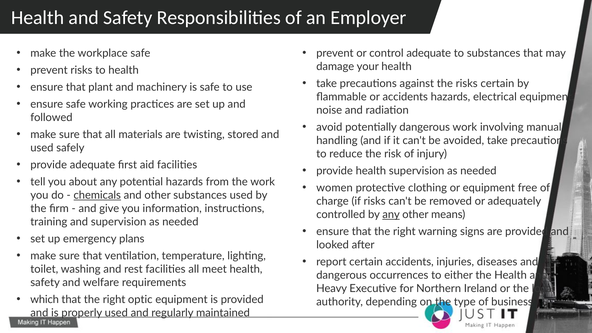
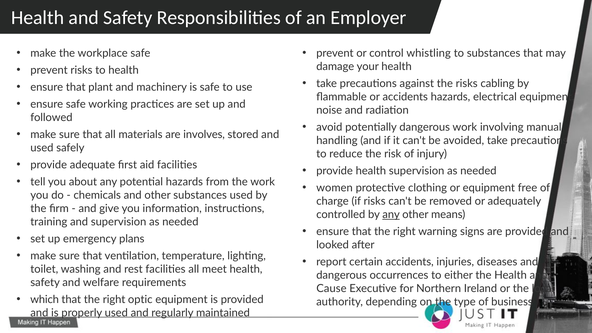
control adequate: adequate -> whistling
risks certain: certain -> cabling
twisting: twisting -> involves
chemicals underline: present -> none
Heavy: Heavy -> Cause
